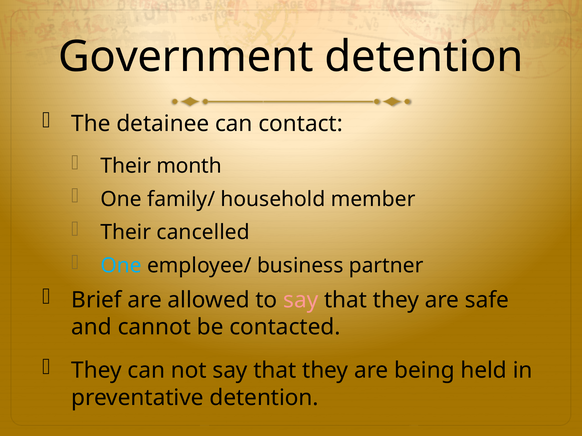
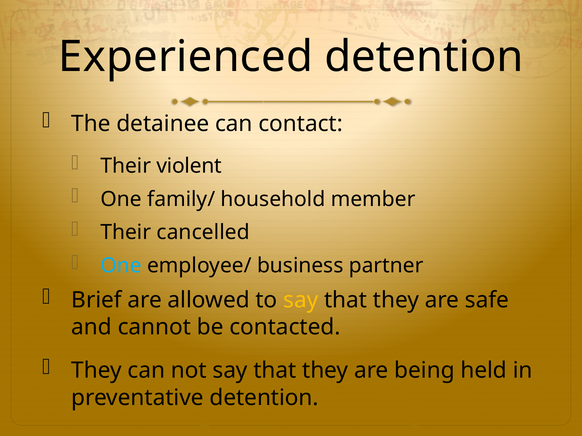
Government: Government -> Experienced
month: month -> violent
say at (301, 300) colour: pink -> yellow
